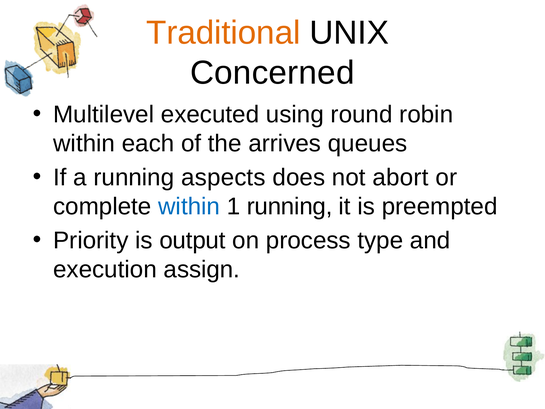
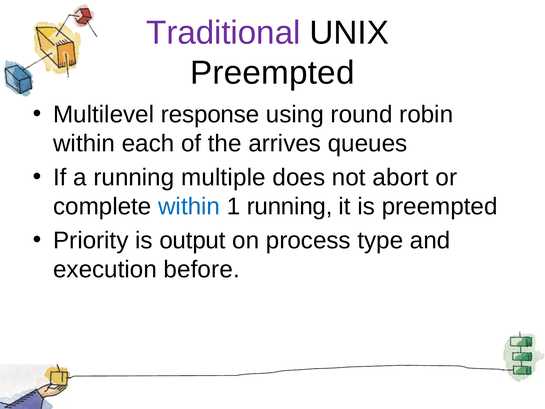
Traditional colour: orange -> purple
Concerned at (272, 73): Concerned -> Preempted
executed: executed -> response
aspects: aspects -> multiple
assign: assign -> before
